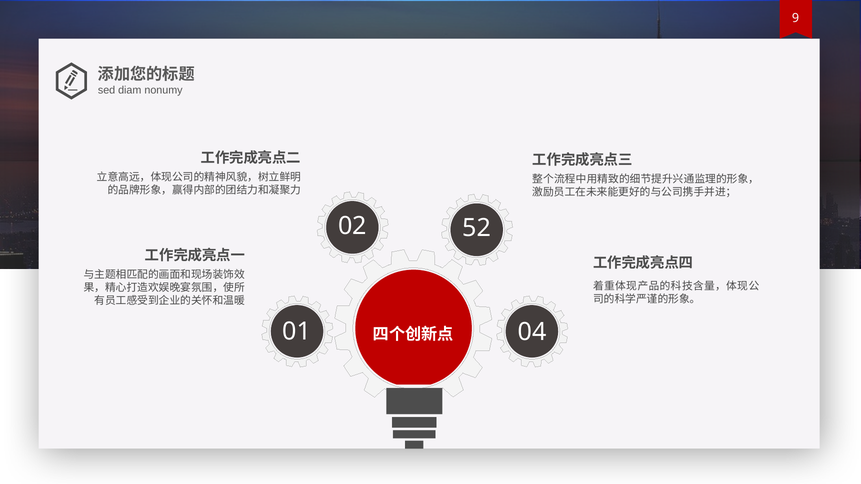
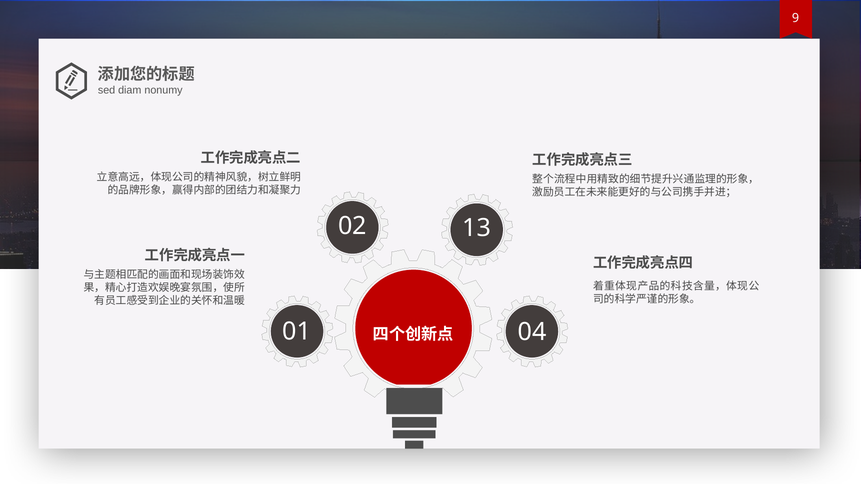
52: 52 -> 13
